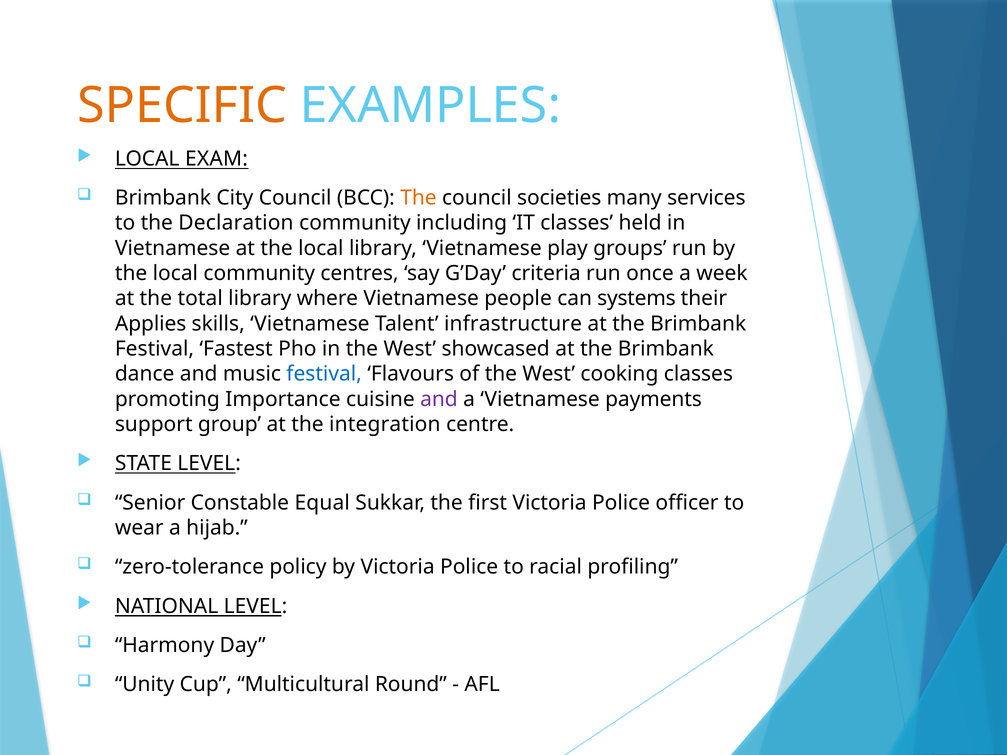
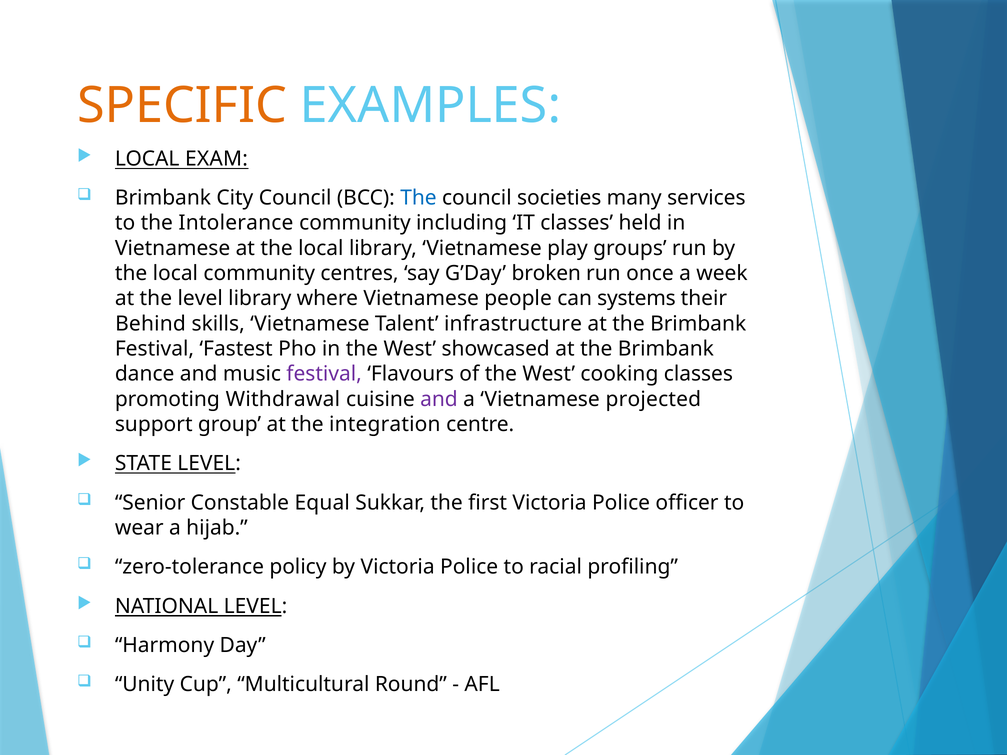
The at (418, 198) colour: orange -> blue
Declaration: Declaration -> Intolerance
criteria: criteria -> broken
the total: total -> level
Applies: Applies -> Behind
festival at (324, 374) colour: blue -> purple
Importance: Importance -> Withdrawal
payments: payments -> projected
